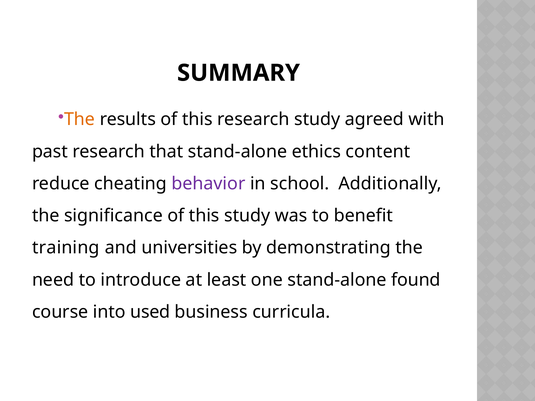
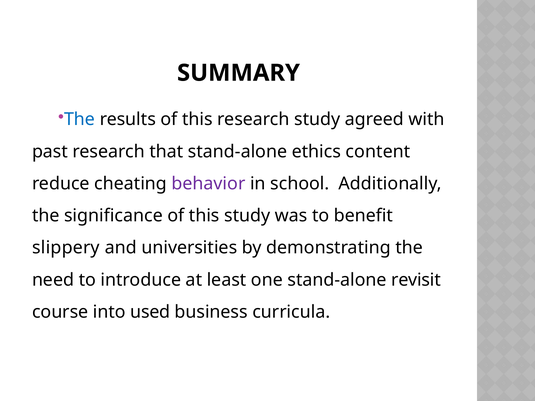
The at (80, 119) colour: orange -> blue
training: training -> slippery
found: found -> revisit
